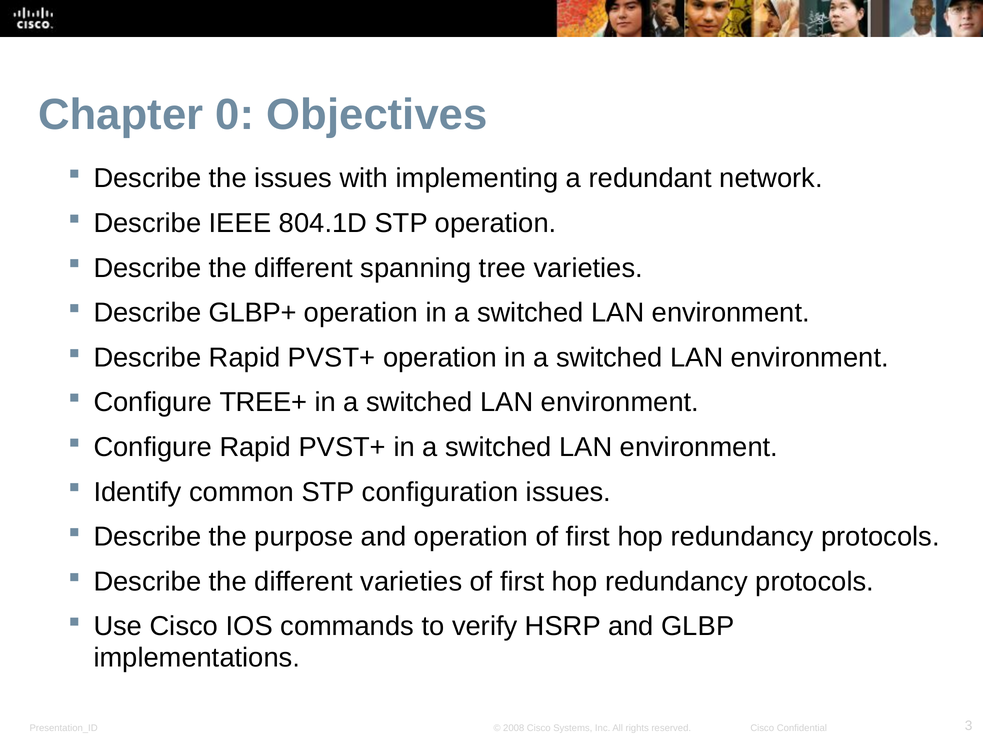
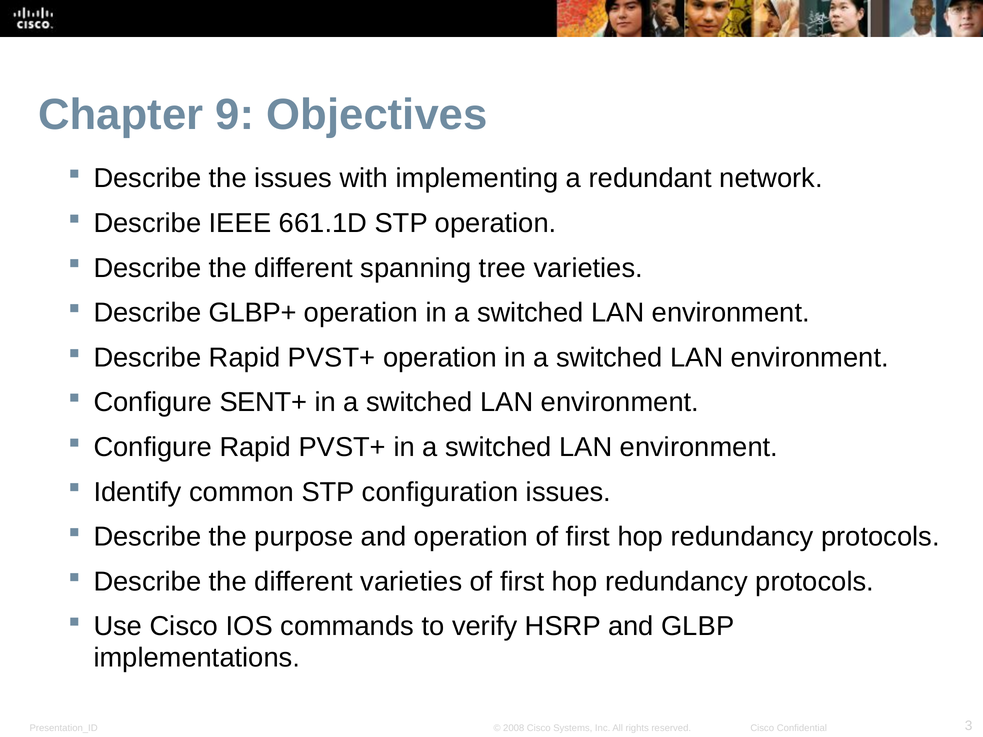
0: 0 -> 9
804.1D: 804.1D -> 661.1D
TREE+: TREE+ -> SENT+
